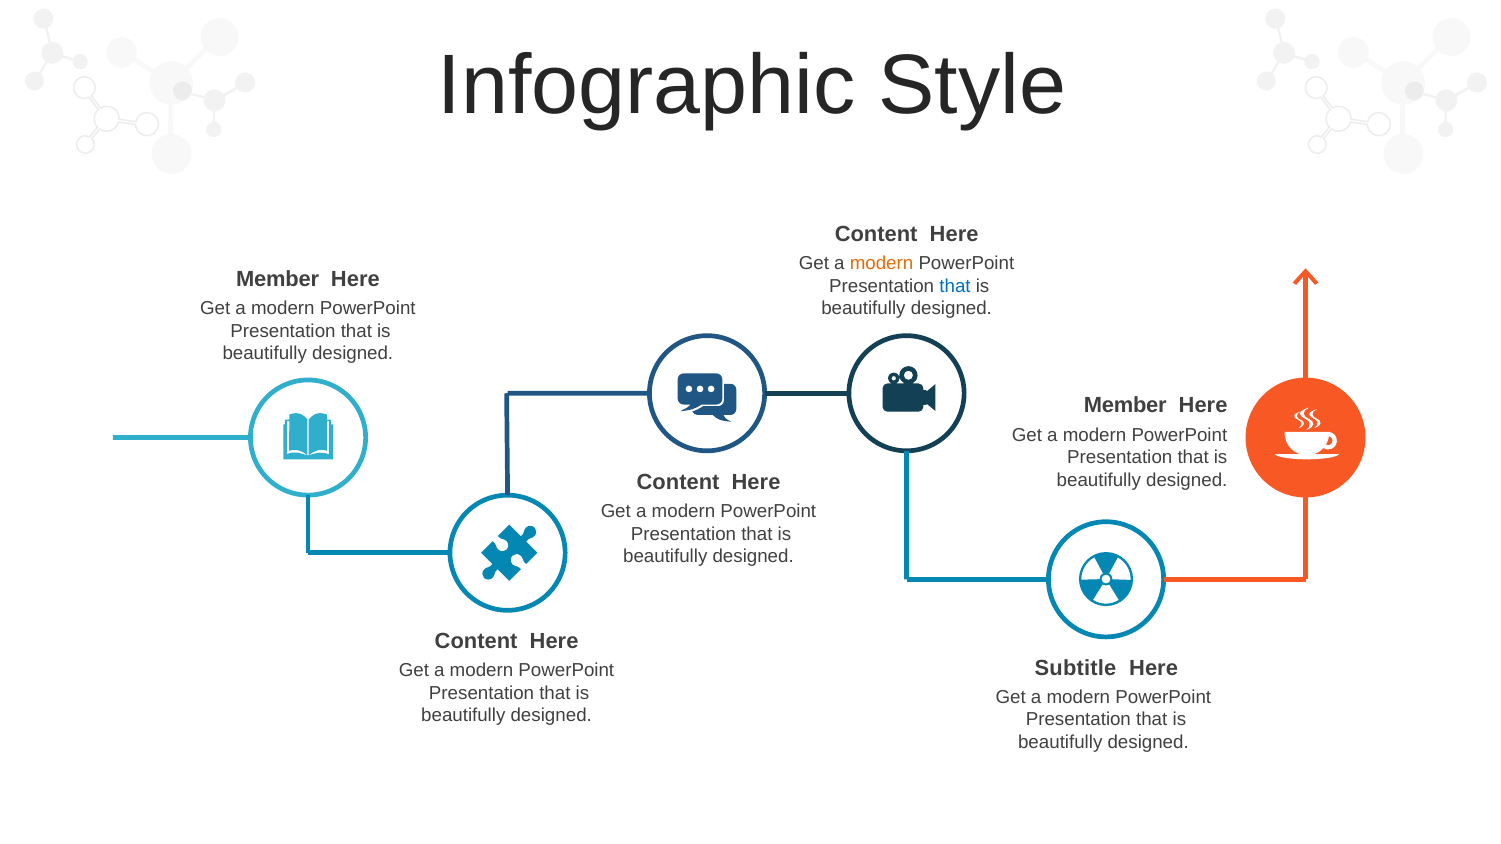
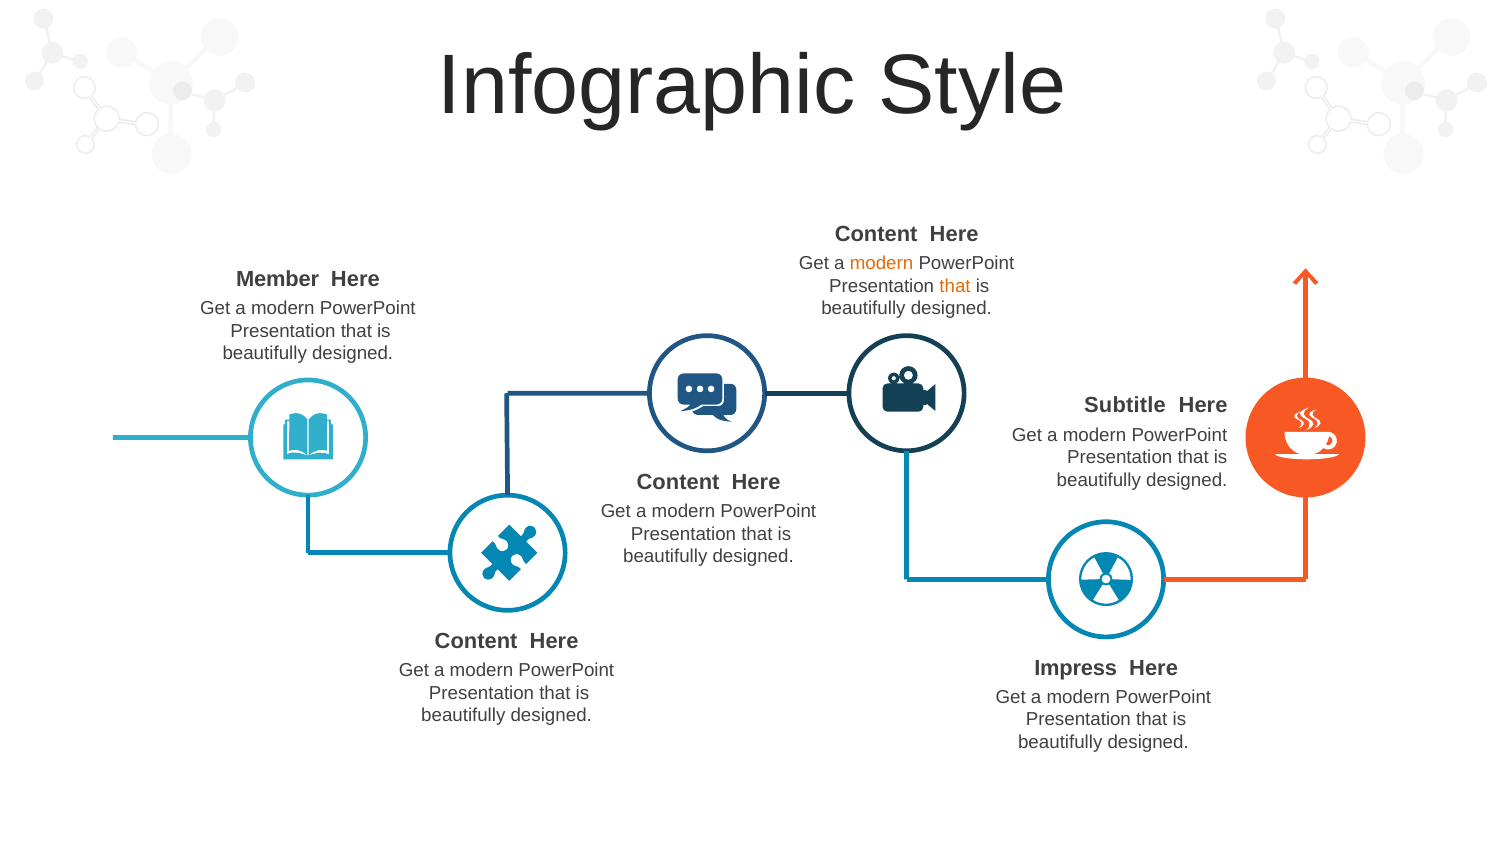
that at (955, 286) colour: blue -> orange
Member at (1125, 406): Member -> Subtitle
Subtitle: Subtitle -> Impress
